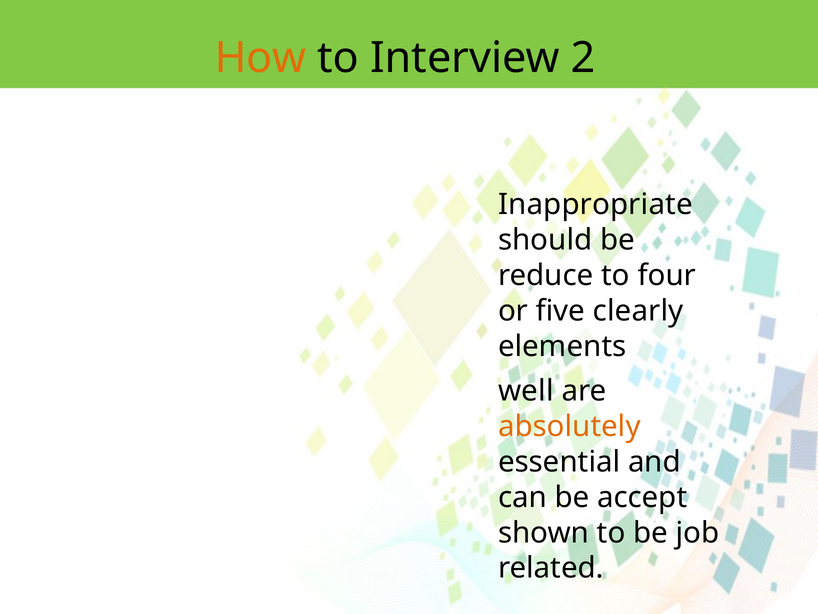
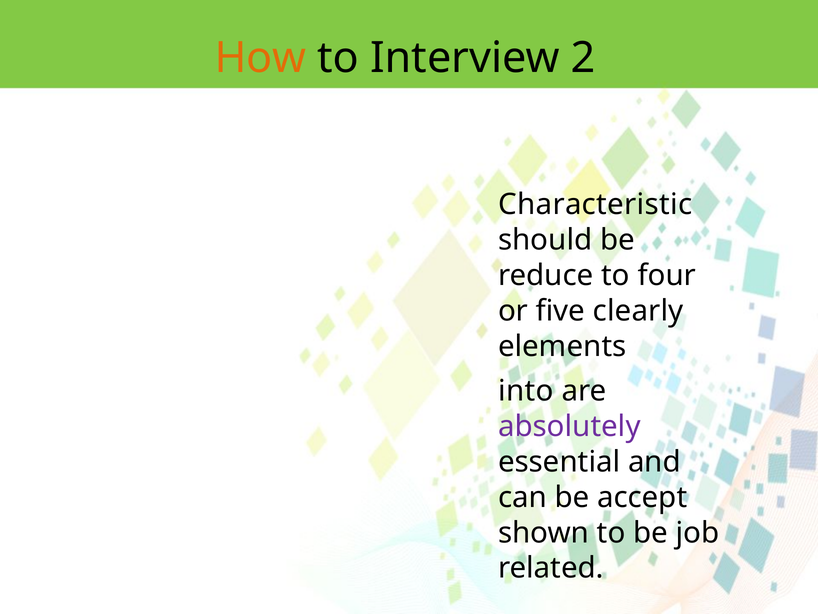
Inappropriate: Inappropriate -> Characteristic
well: well -> into
absolutely colour: orange -> purple
